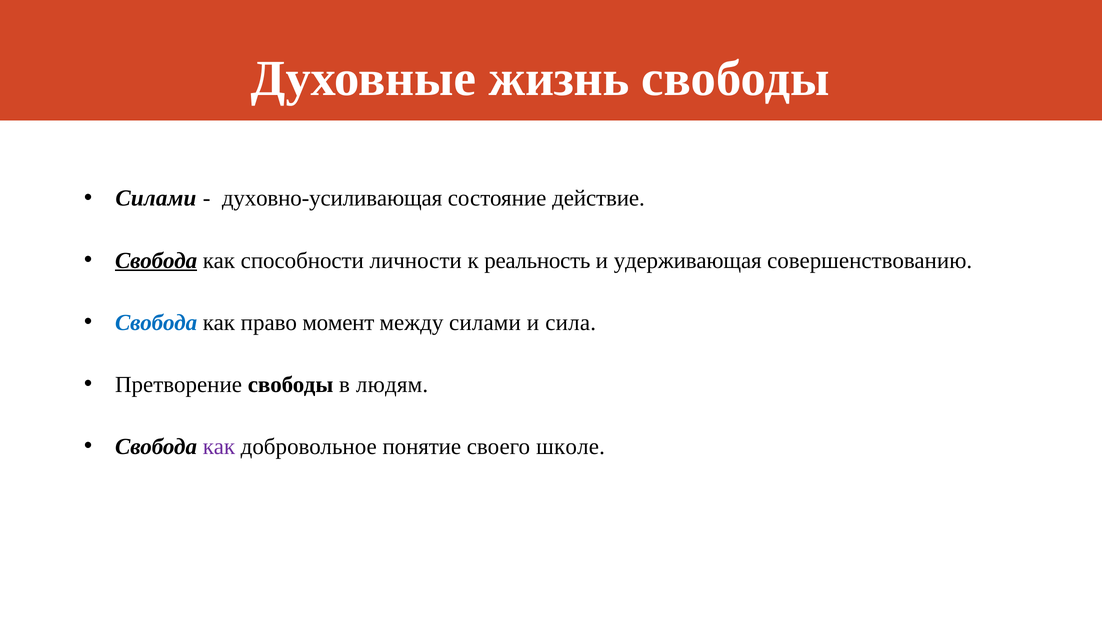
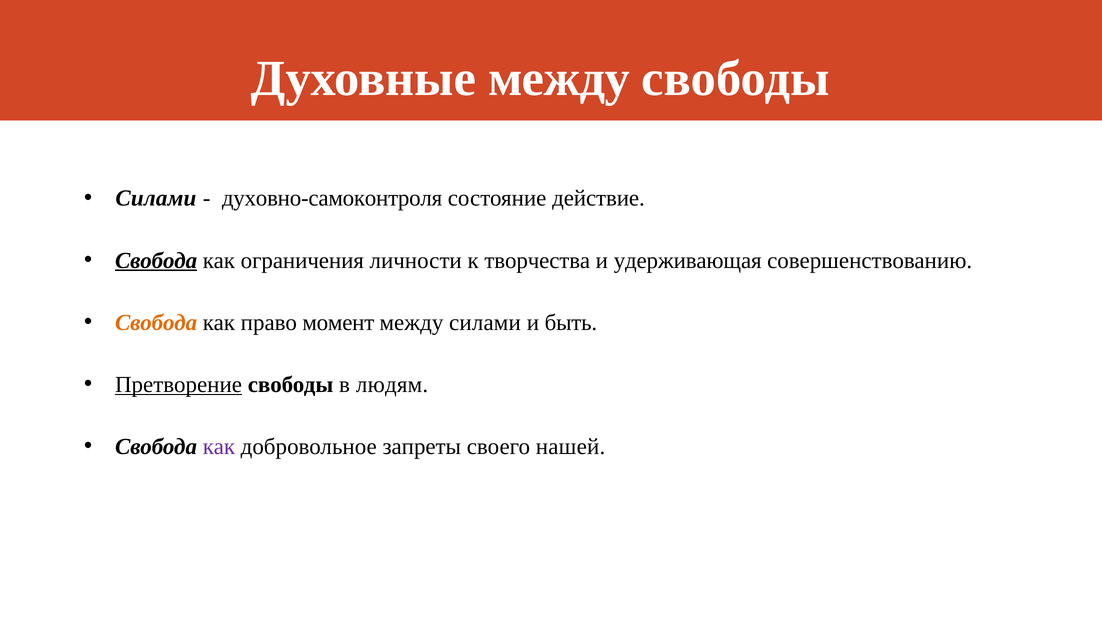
Духовные жизнь: жизнь -> между
духовно-усиливающая: духовно-усиливающая -> духовно-самоконтроля
способности: способности -> ограничения
реальность: реальность -> творчества
Свобода at (156, 322) colour: blue -> orange
сила: сила -> быть
Претворение underline: none -> present
понятие: понятие -> запреты
школе: школе -> нашей
